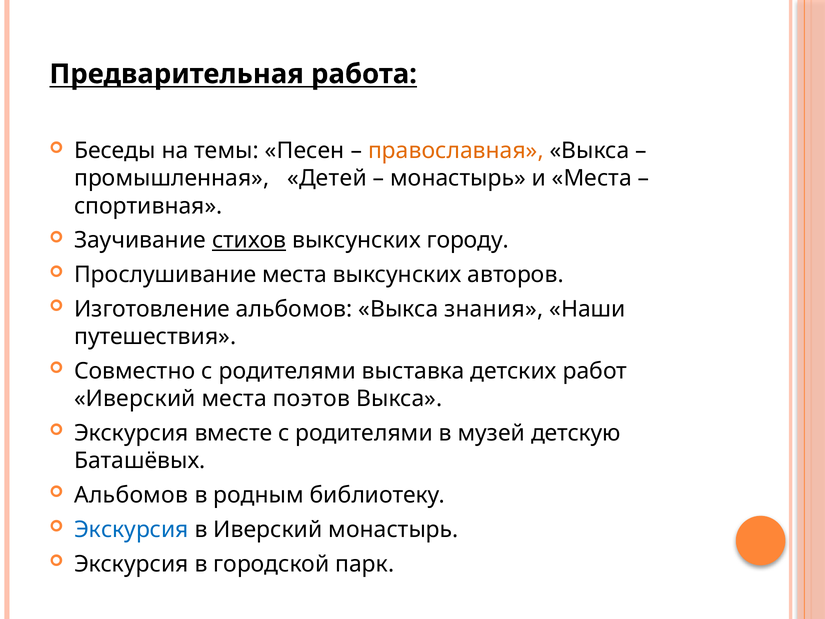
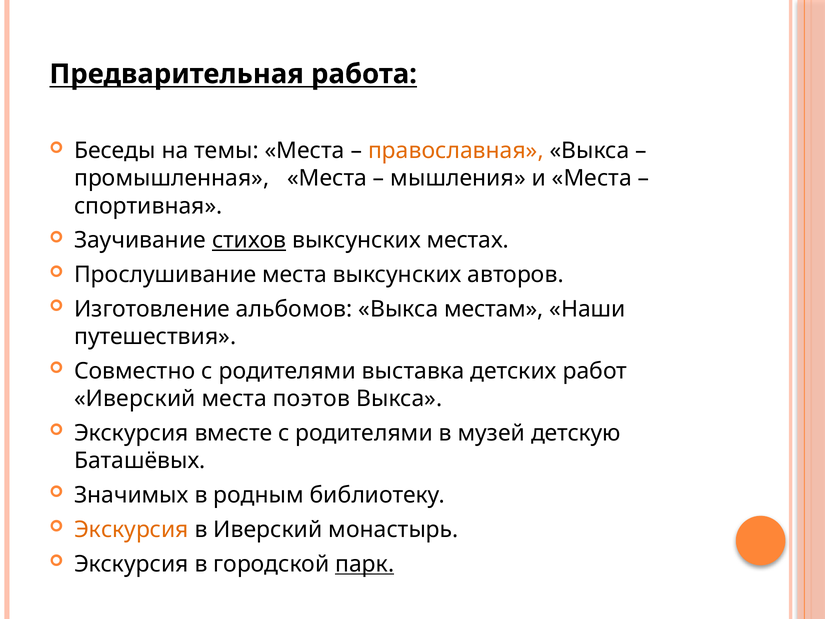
темы Песен: Песен -> Места
промышленная Детей: Детей -> Места
монастырь at (458, 178): монастырь -> мышления
городу: городу -> местах
знания: знания -> местам
Альбомов at (131, 495): Альбомов -> Значимых
Экскурсия at (131, 529) colour: blue -> orange
парк underline: none -> present
